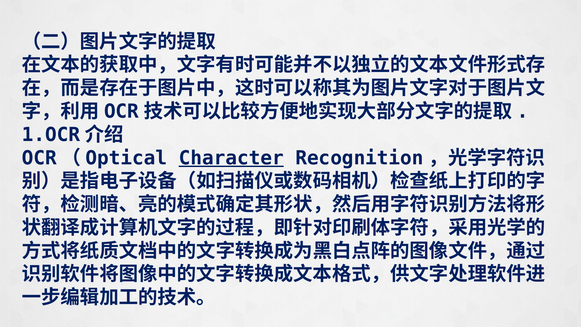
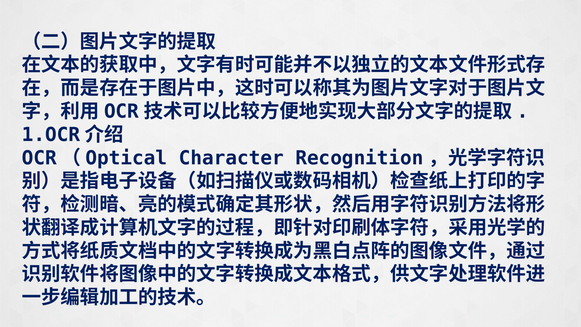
Character underline: present -> none
